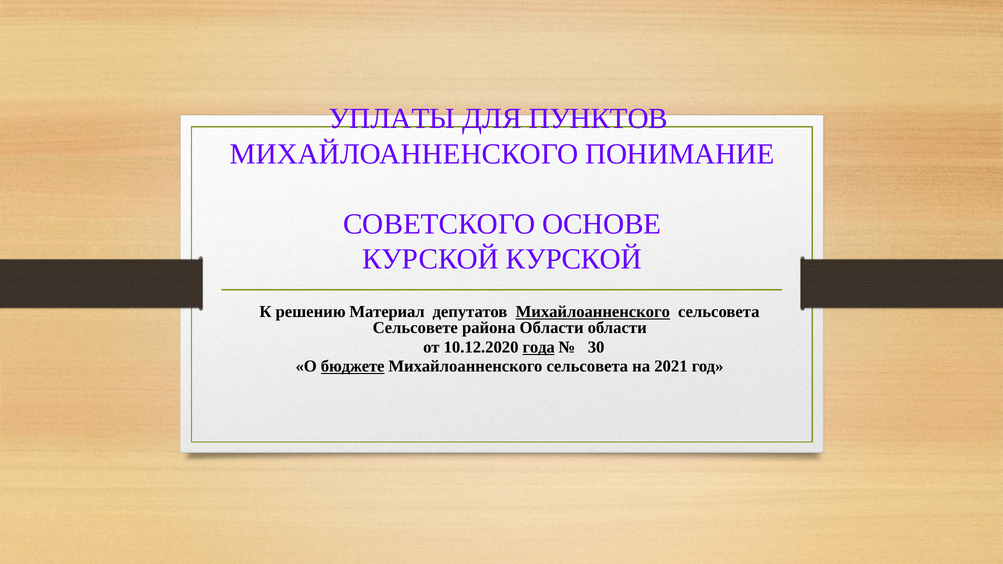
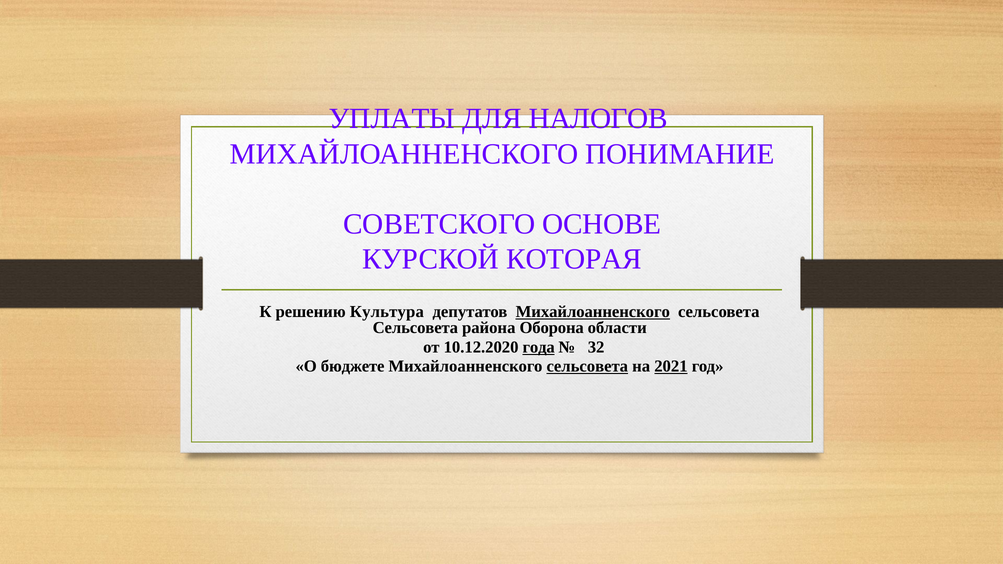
ПУНКТОВ: ПУНКТОВ -> НАЛОГОВ
КУРСКОЙ КУРСКОЙ: КУРСКОЙ -> КОТОРАЯ
Материал: Материал -> Культура
Сельсовете at (415, 328): Сельсовете -> Сельсовета
района Области: Области -> Оборона
30: 30 -> 32
бюджете underline: present -> none
сельсовета at (587, 366) underline: none -> present
2021 underline: none -> present
